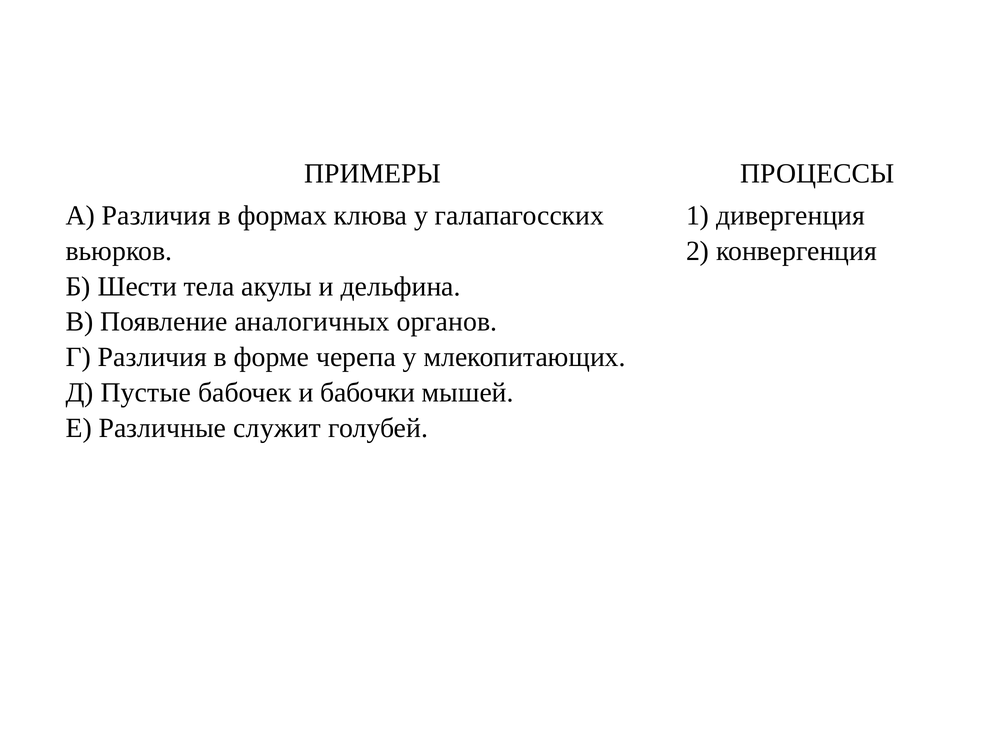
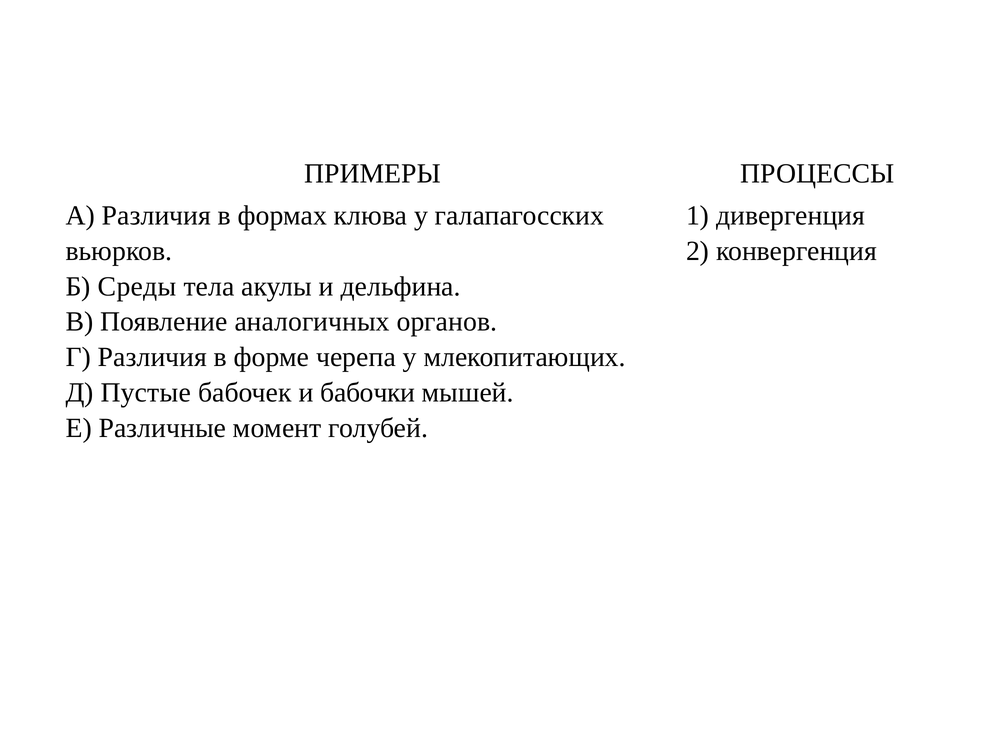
Шести: Шести -> Среды
служит: служит -> момент
